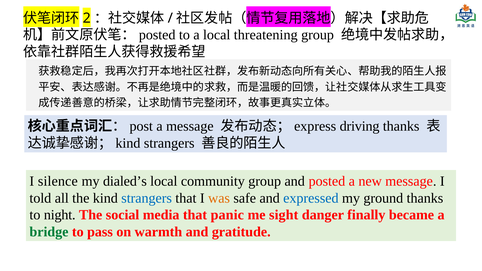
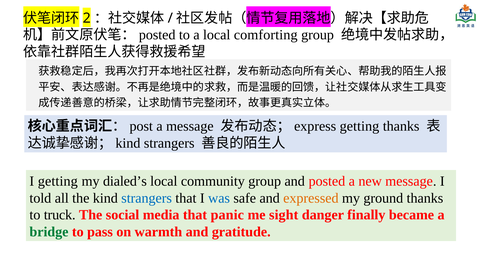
threatening: threatening -> comforting
driving at (360, 126): driving -> getting
I silence: silence -> getting
was colour: orange -> blue
expressed colour: blue -> orange
night: night -> truck
